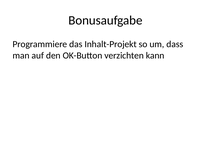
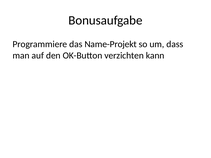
Inhalt-Projekt: Inhalt-Projekt -> Name-Projekt
